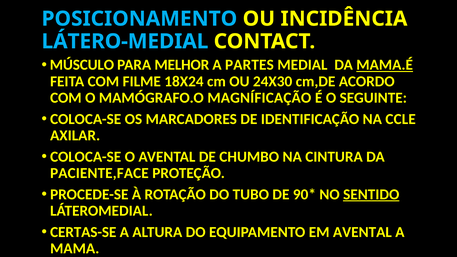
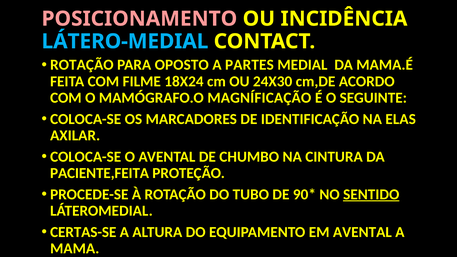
POSICIONAMENTO colour: light blue -> pink
MÚSCULO at (82, 65): MÚSCULO -> ROTAÇÃO
MELHOR: MELHOR -> OPOSTO
MAMA.É underline: present -> none
CCLE: CCLE -> ELAS
PACIENTE,FACE: PACIENTE,FACE -> PACIENTE,FEITA
